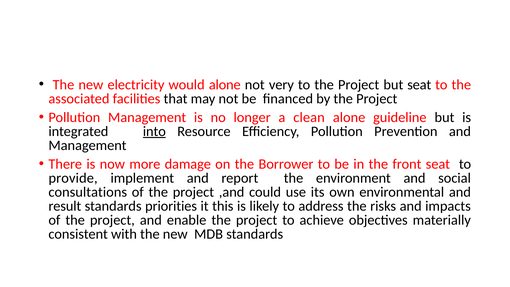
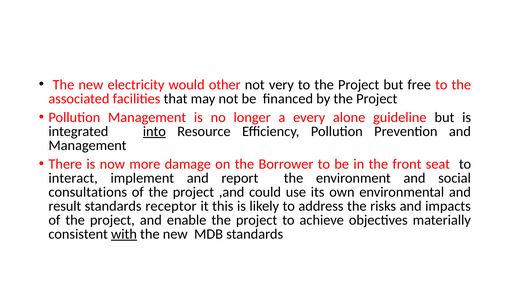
would alone: alone -> other
but seat: seat -> free
clean: clean -> every
provide: provide -> interact
priorities: priorities -> receptor
with underline: none -> present
